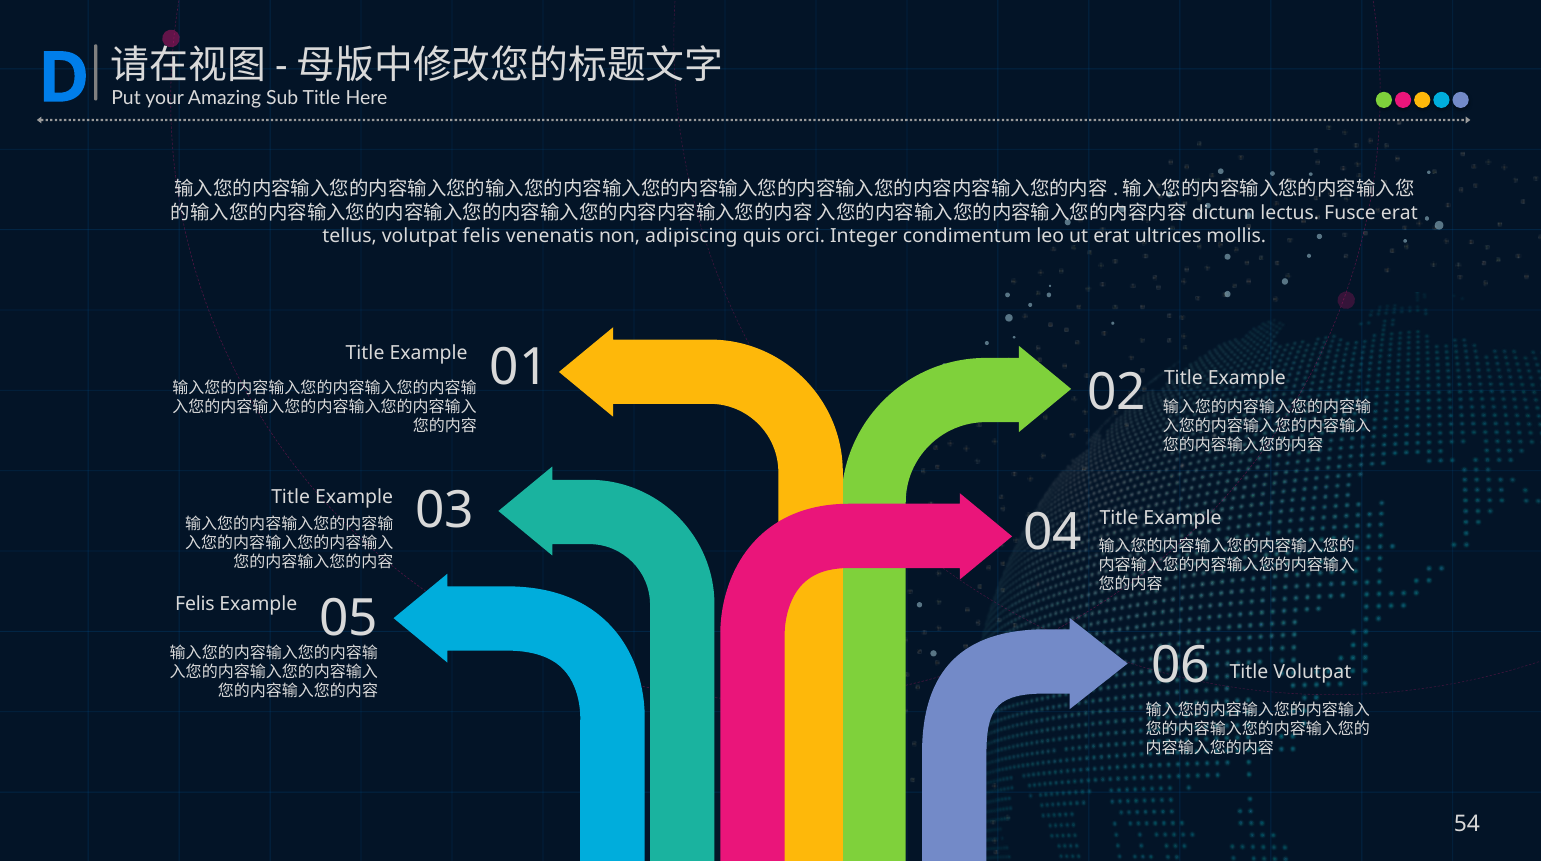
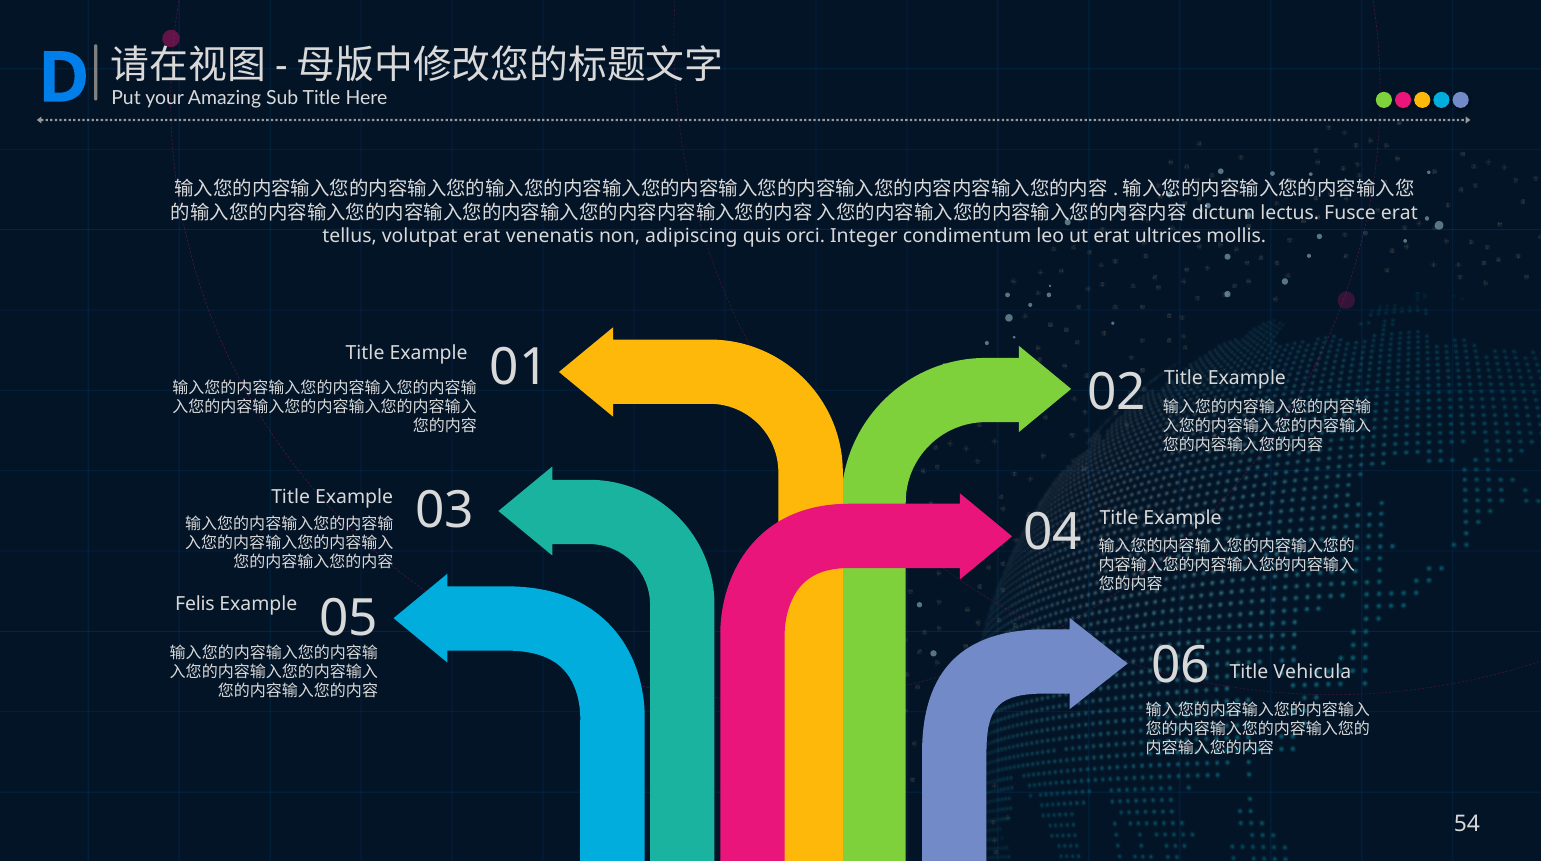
volutpat felis: felis -> erat
Title Volutpat: Volutpat -> Vehicula
